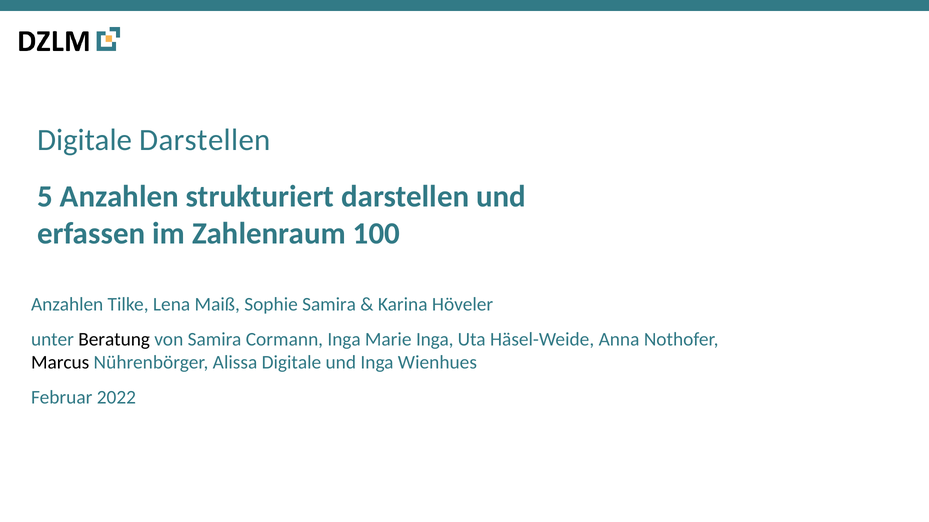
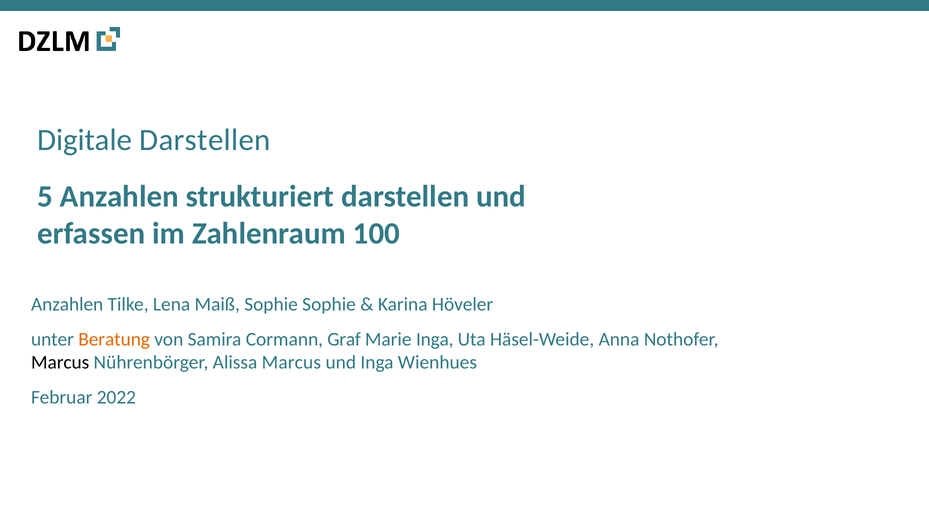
Sophie Samira: Samira -> Sophie
Beratung colour: black -> orange
Cormann Inga: Inga -> Graf
Alissa Digitale: Digitale -> Marcus
